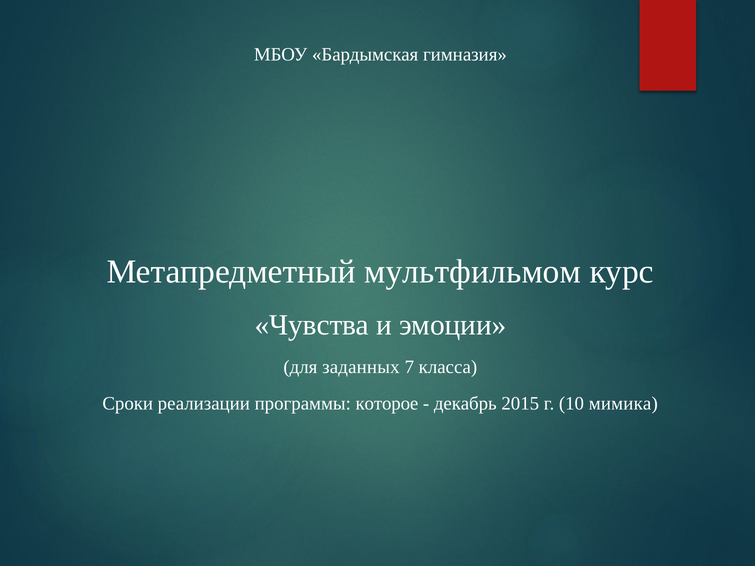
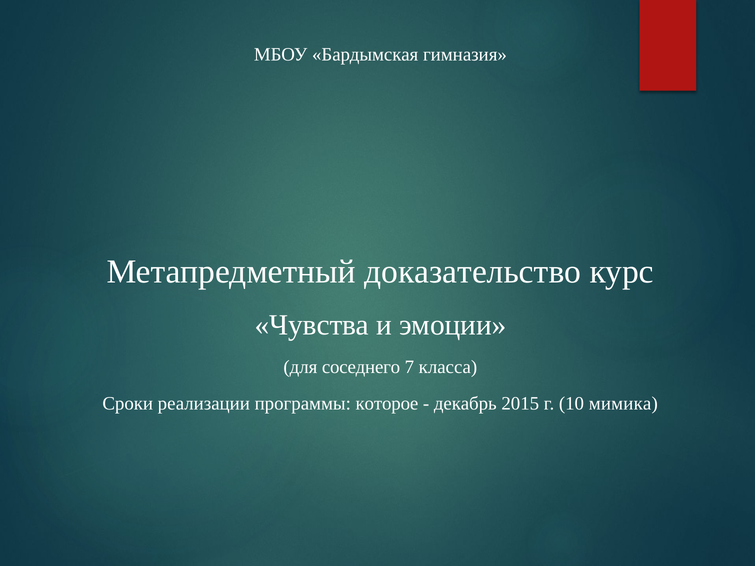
мультфильмом: мультфильмом -> доказательство
заданных: заданных -> соседнего
